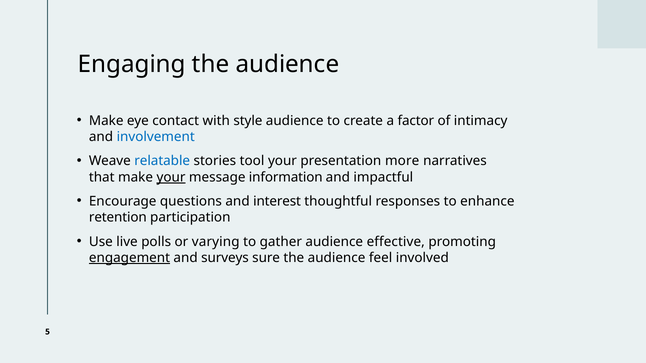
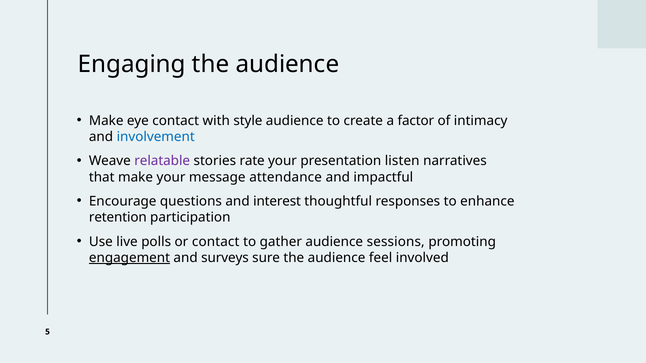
relatable colour: blue -> purple
tool: tool -> rate
more: more -> listen
your at (171, 177) underline: present -> none
information: information -> attendance
or varying: varying -> contact
effective: effective -> sessions
